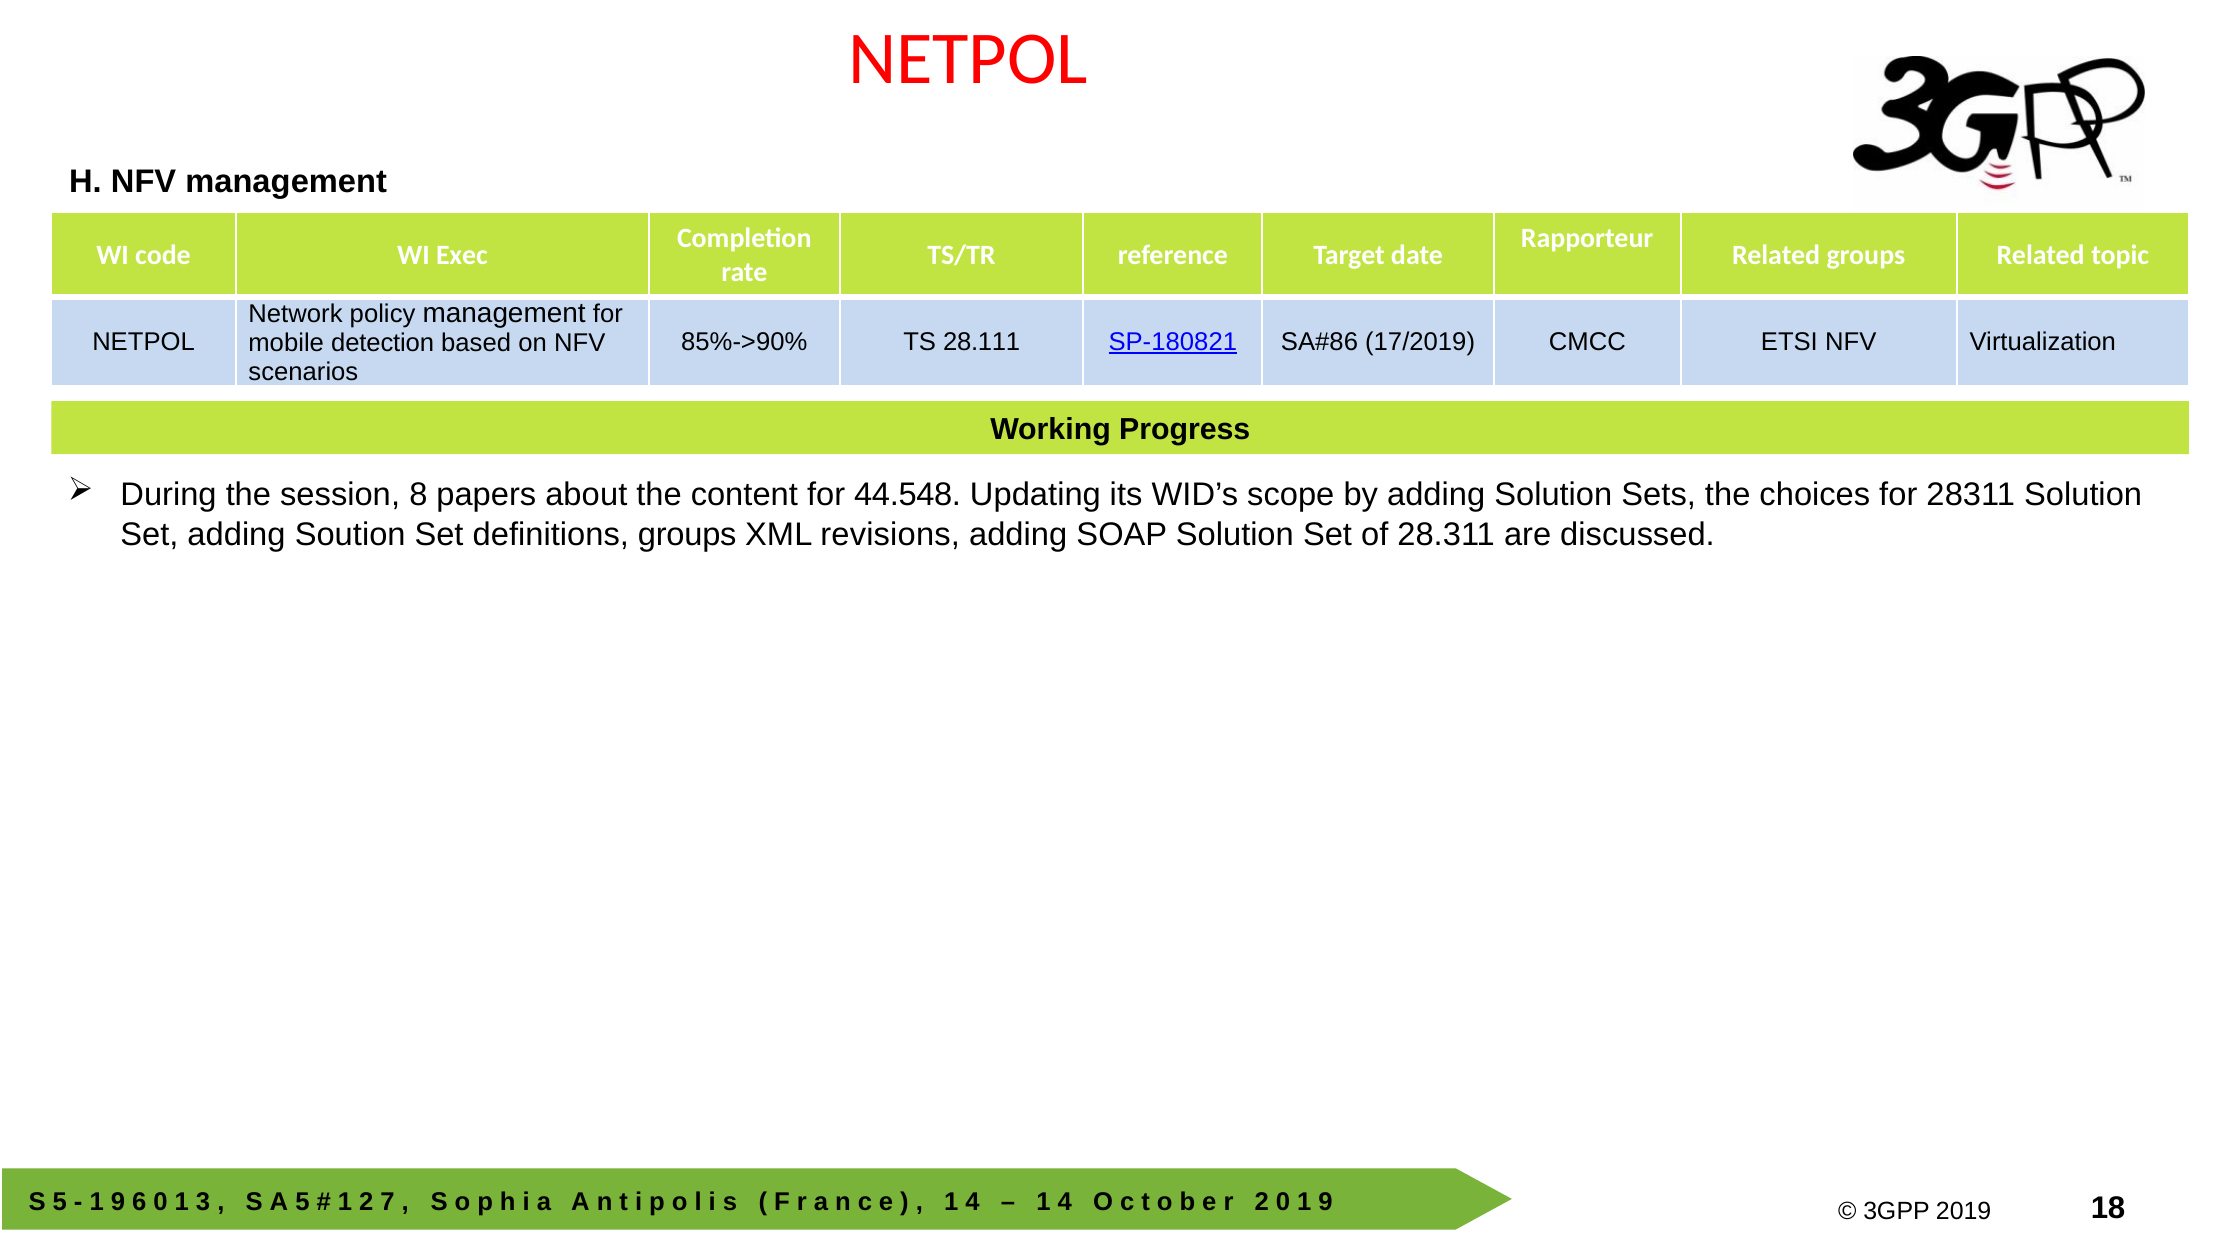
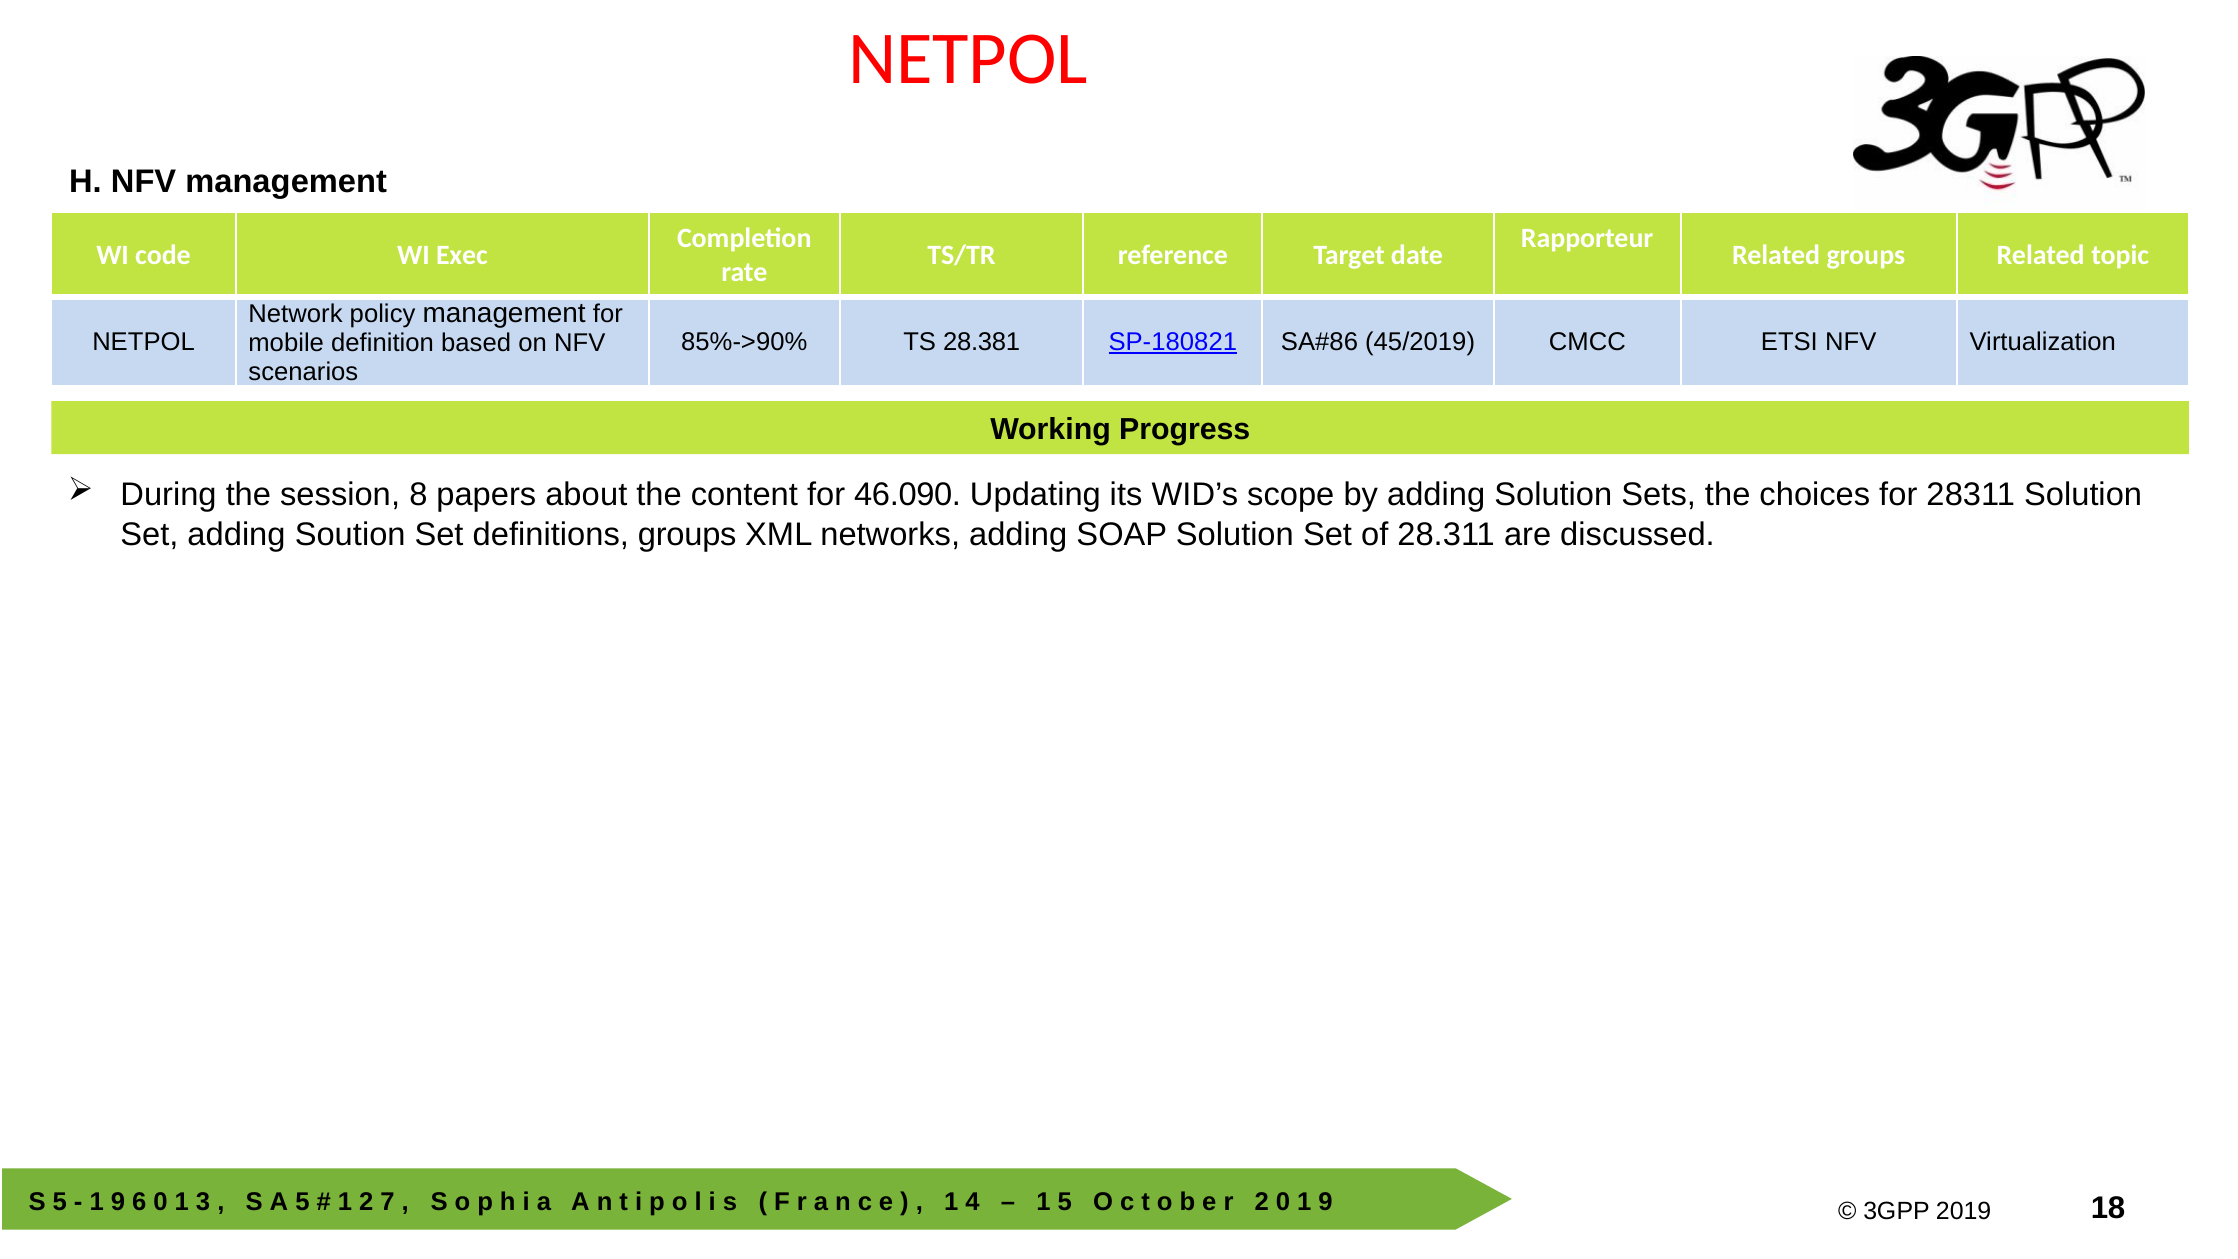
28.111: 28.111 -> 28.381
17/2019: 17/2019 -> 45/2019
detection: detection -> definition
44.548: 44.548 -> 46.090
revisions: revisions -> networks
4 at (1065, 1202): 4 -> 5
